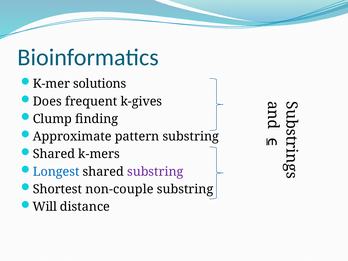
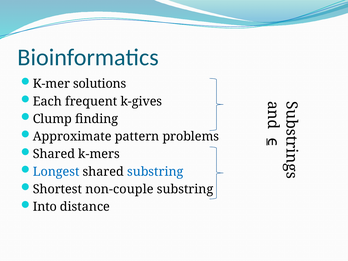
Does: Does -> Each
pattern substring: substring -> problems
substring at (155, 172) colour: purple -> blue
Will: Will -> Into
